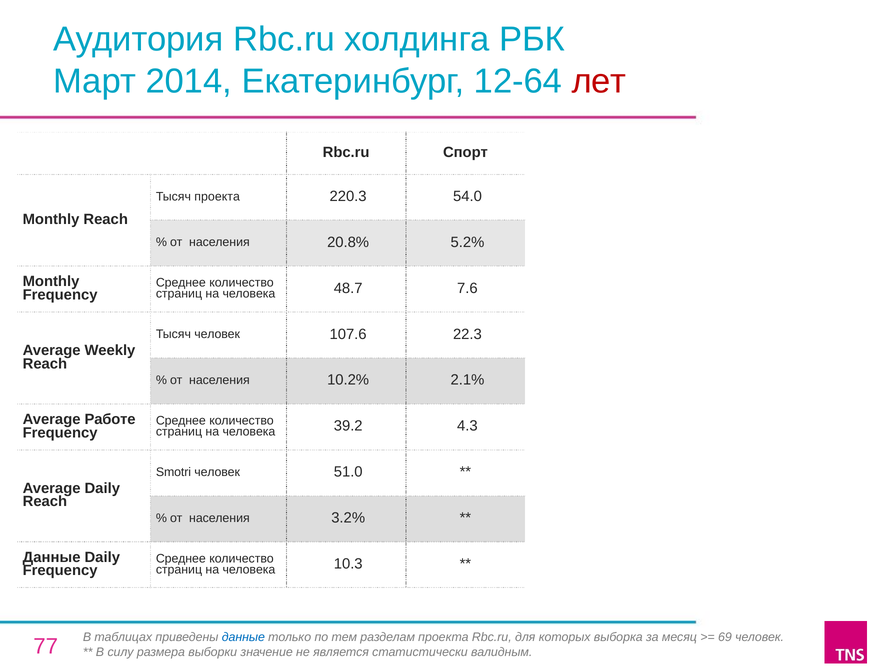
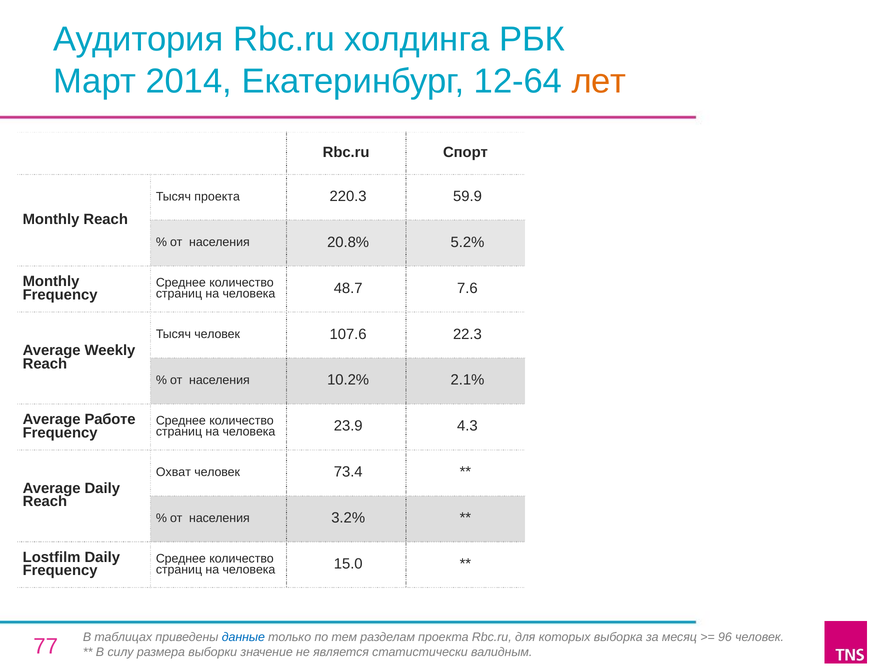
лет colour: red -> orange
54.0: 54.0 -> 59.9
39.2: 39.2 -> 23.9
Smotri: Smotri -> Охват
51.0: 51.0 -> 73.4
Данные at (52, 557): Данные -> Lostfilm
10.3: 10.3 -> 15.0
69: 69 -> 96
